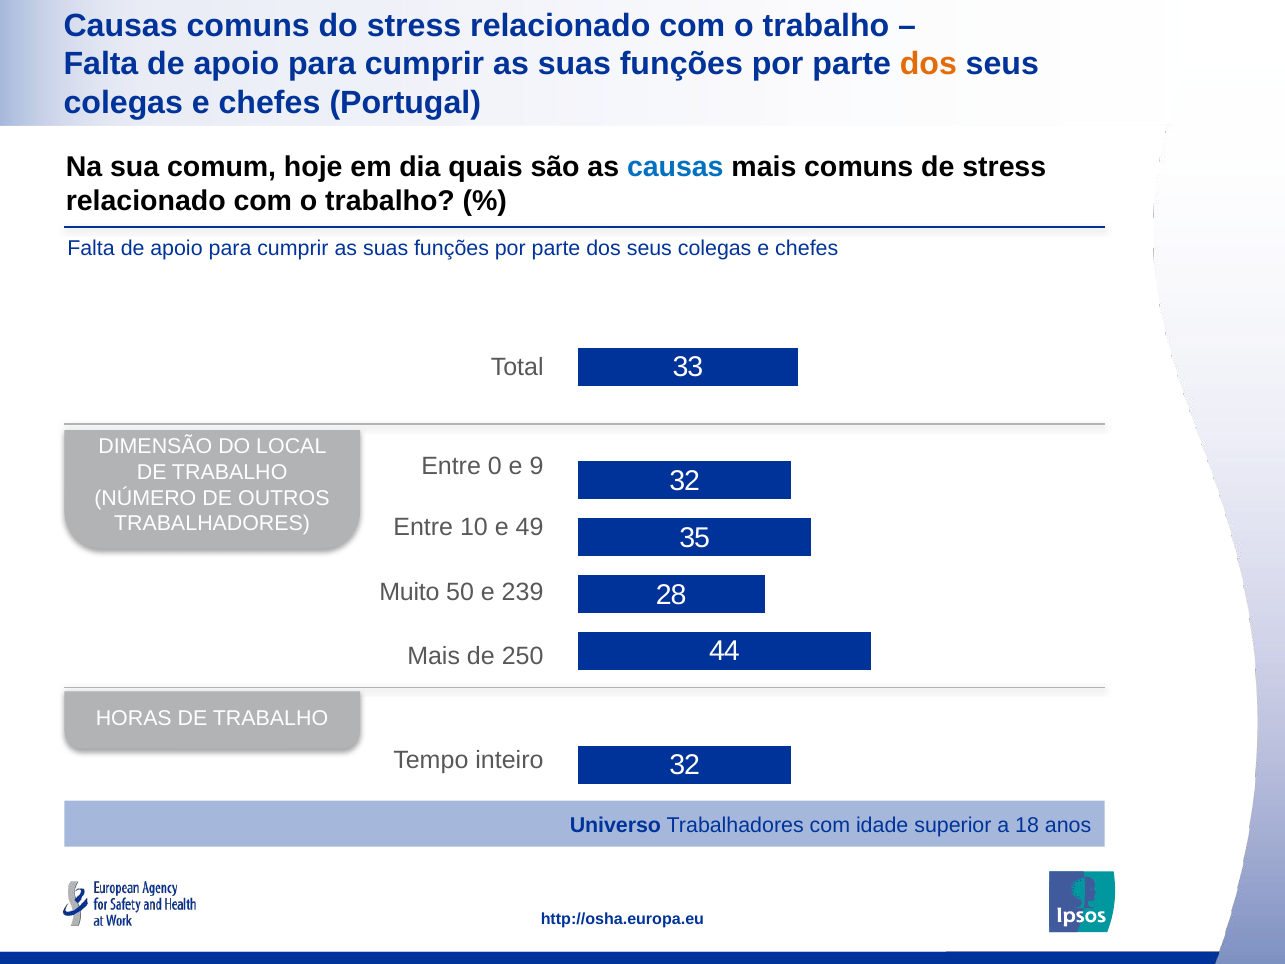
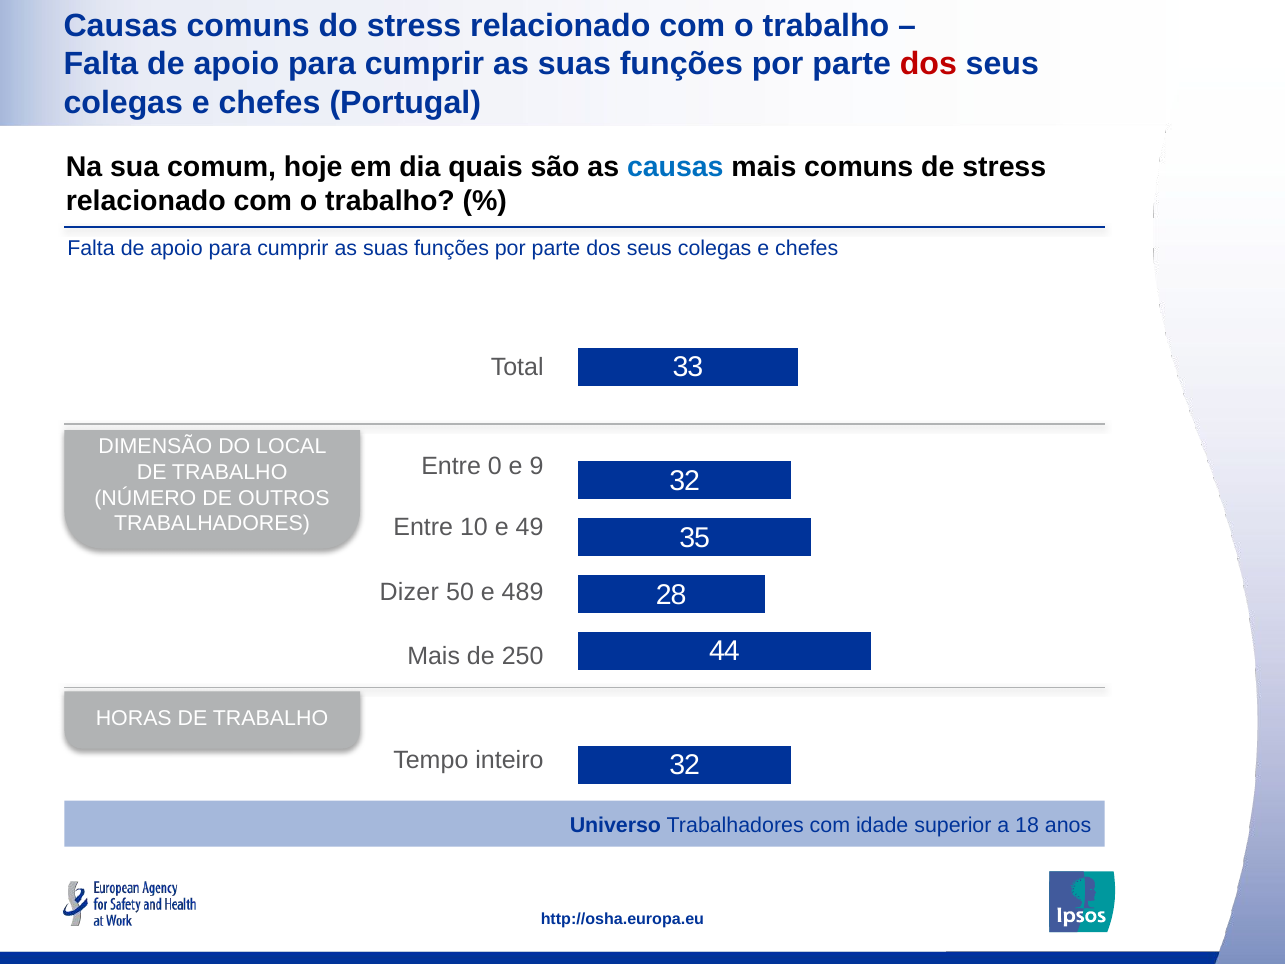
dos at (928, 64) colour: orange -> red
Muito: Muito -> Dizer
239: 239 -> 489
